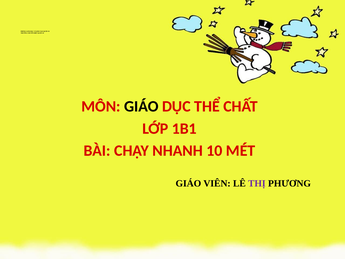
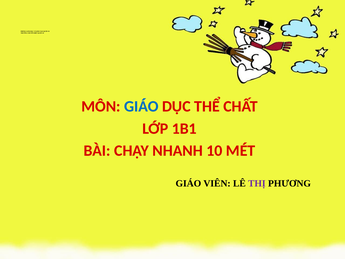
GIÁO at (141, 106) colour: black -> blue
